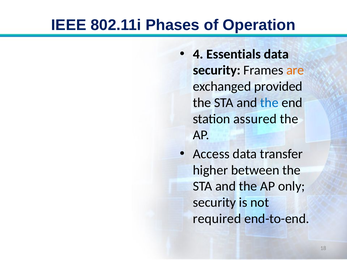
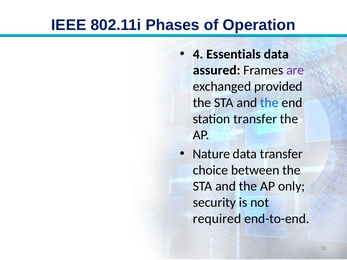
security at (217, 70): security -> assured
are colour: orange -> purple
station assured: assured -> transfer
Access: Access -> Nature
higher: higher -> choice
